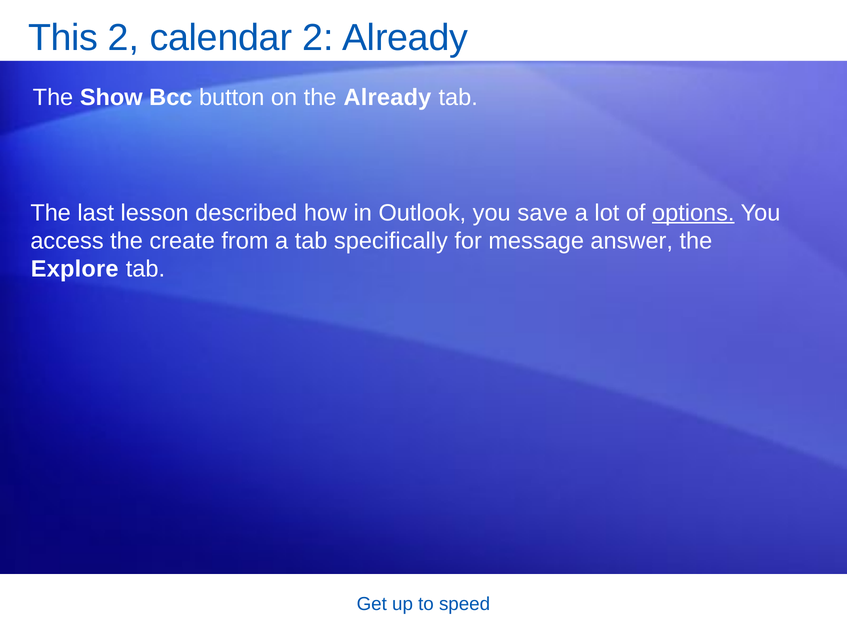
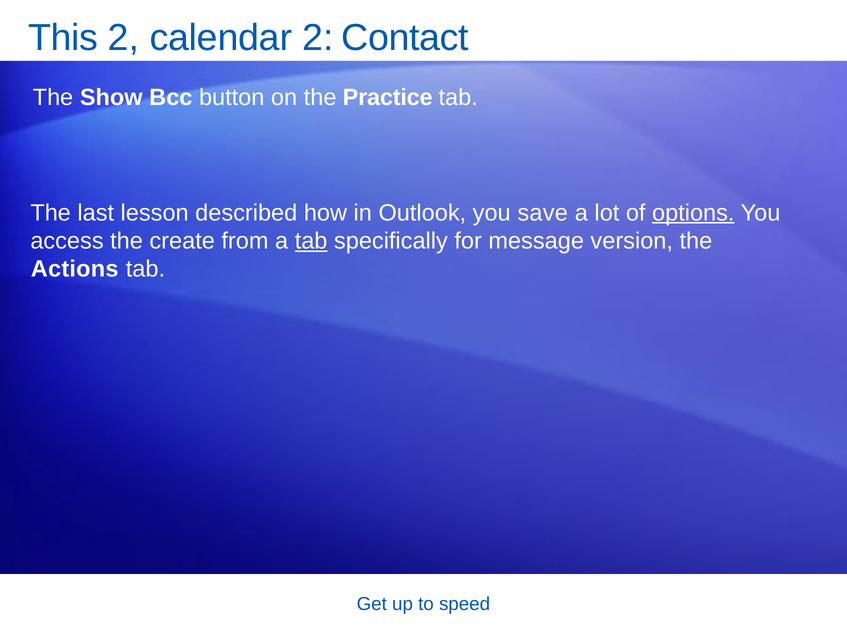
2 Already: Already -> Contact
the Already: Already -> Practice
tab at (311, 241) underline: none -> present
answer: answer -> version
Explore: Explore -> Actions
